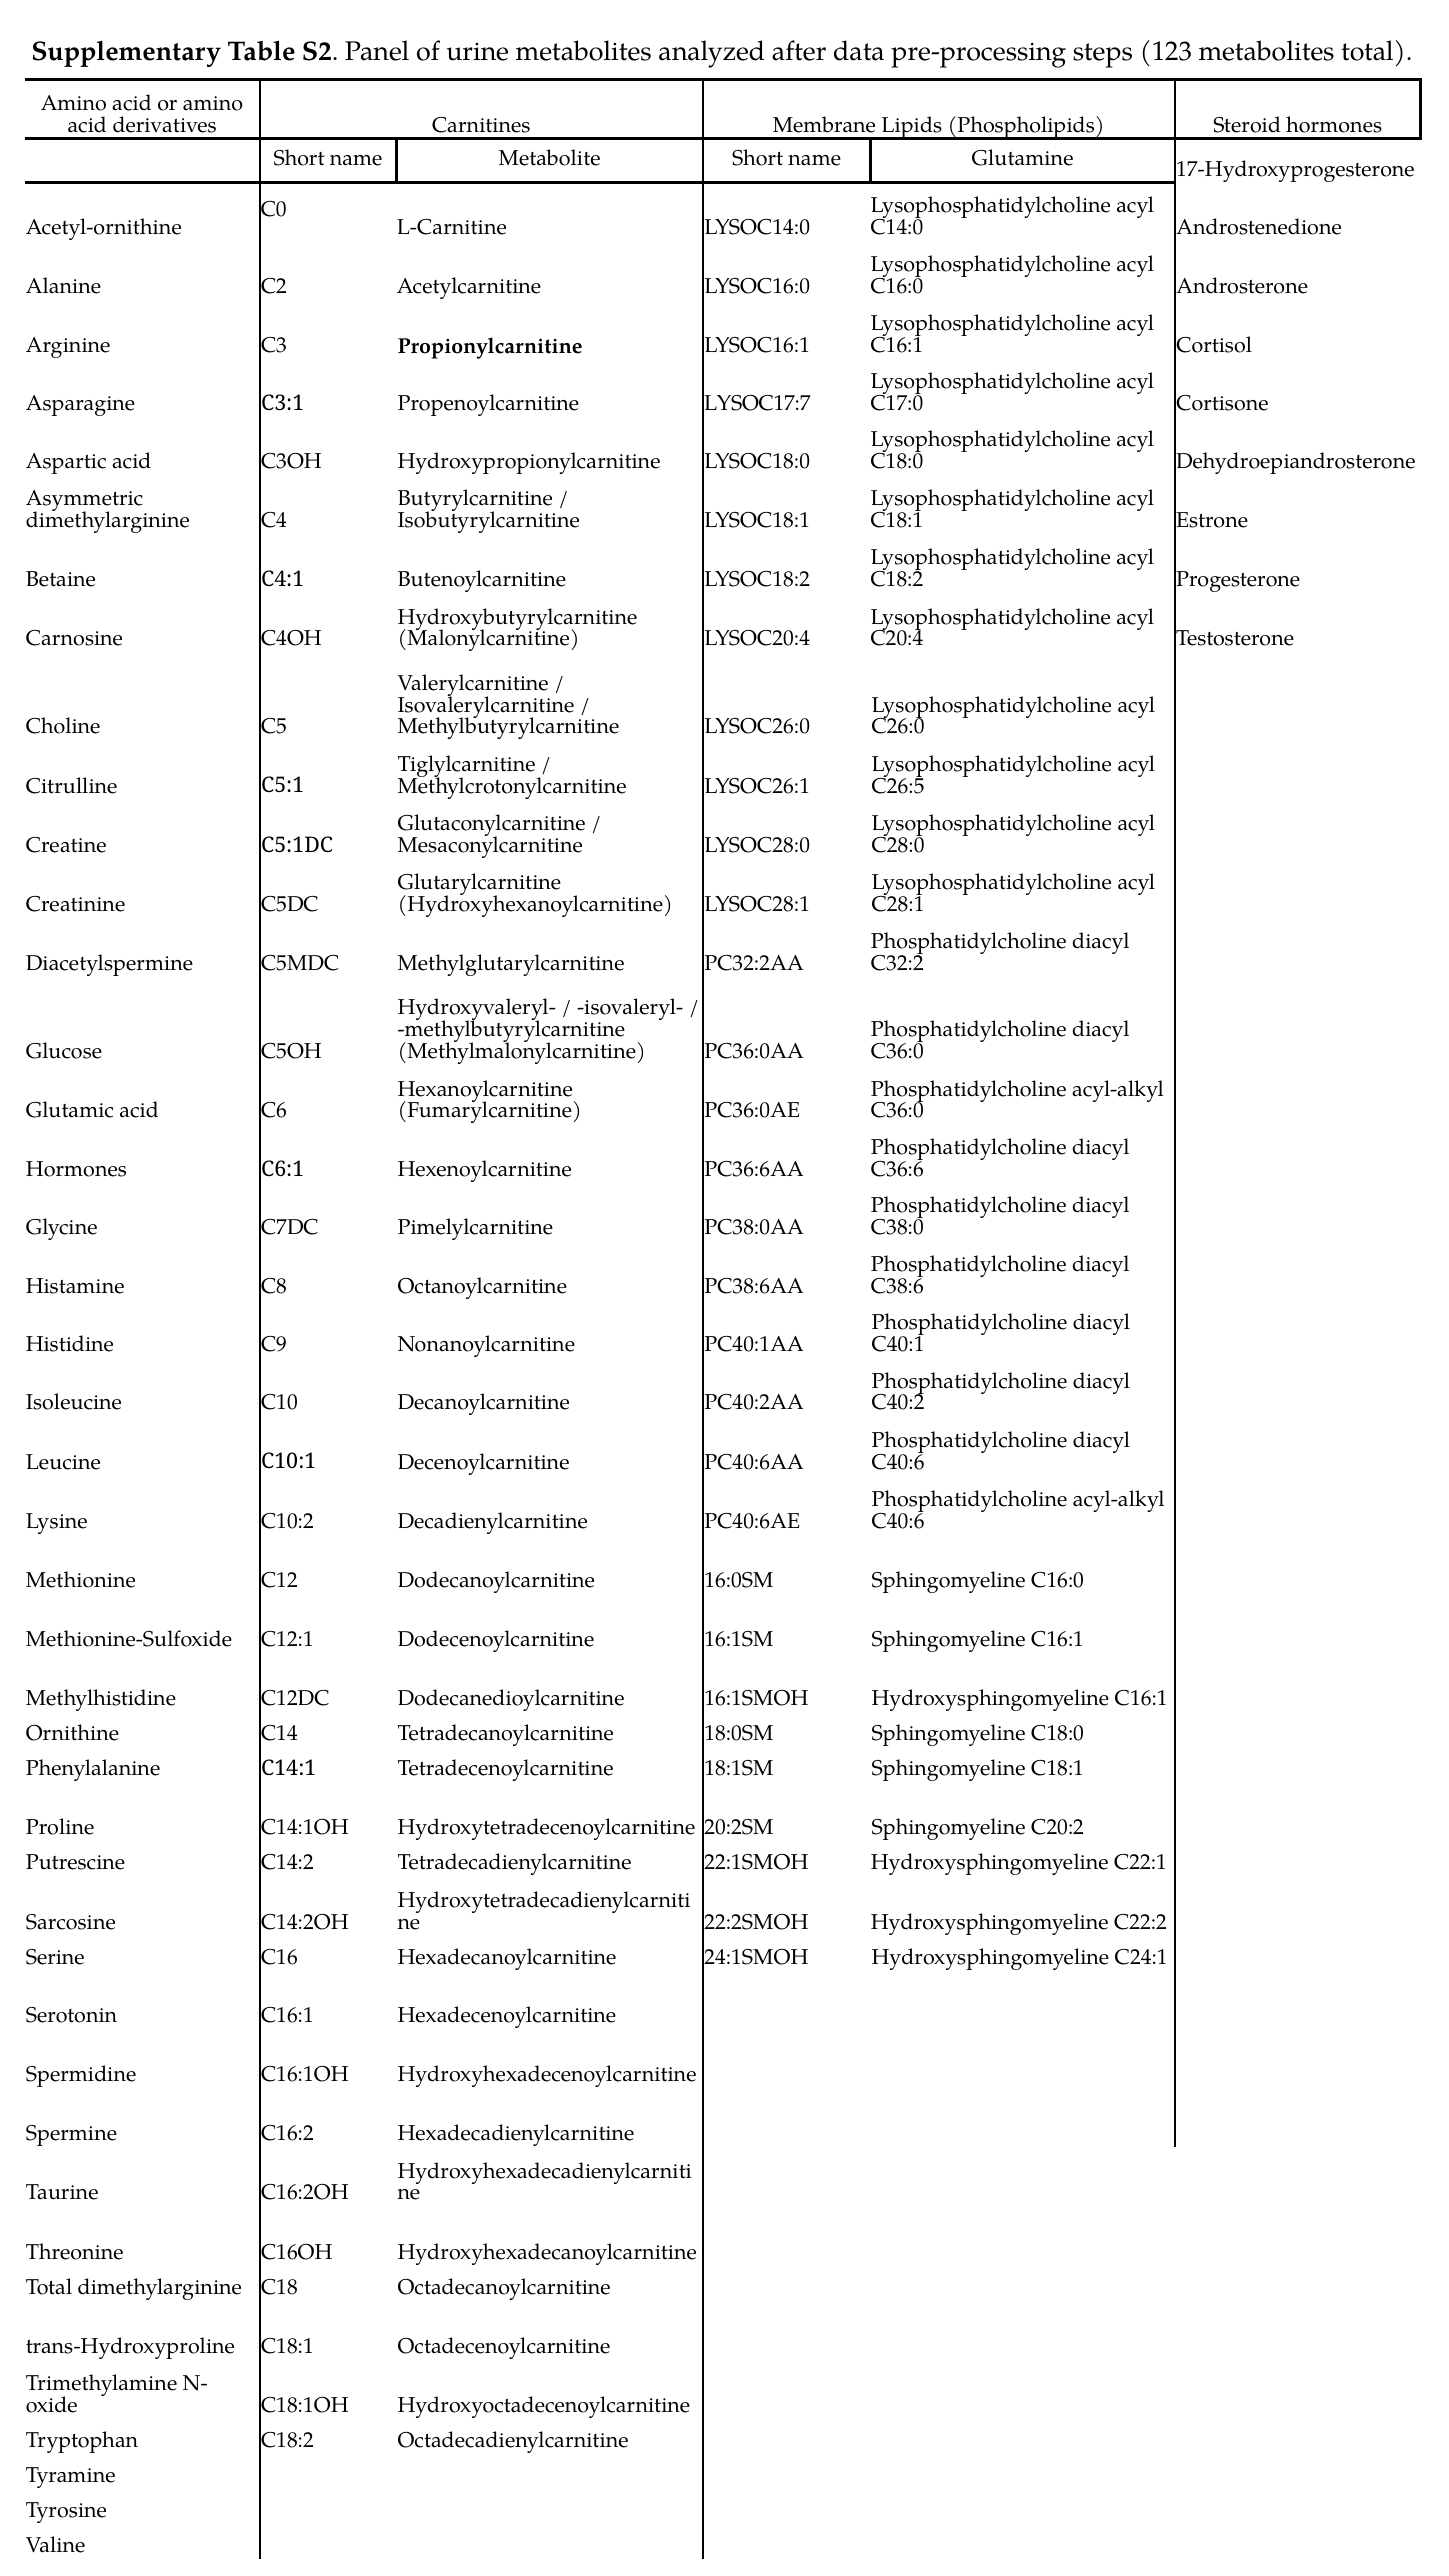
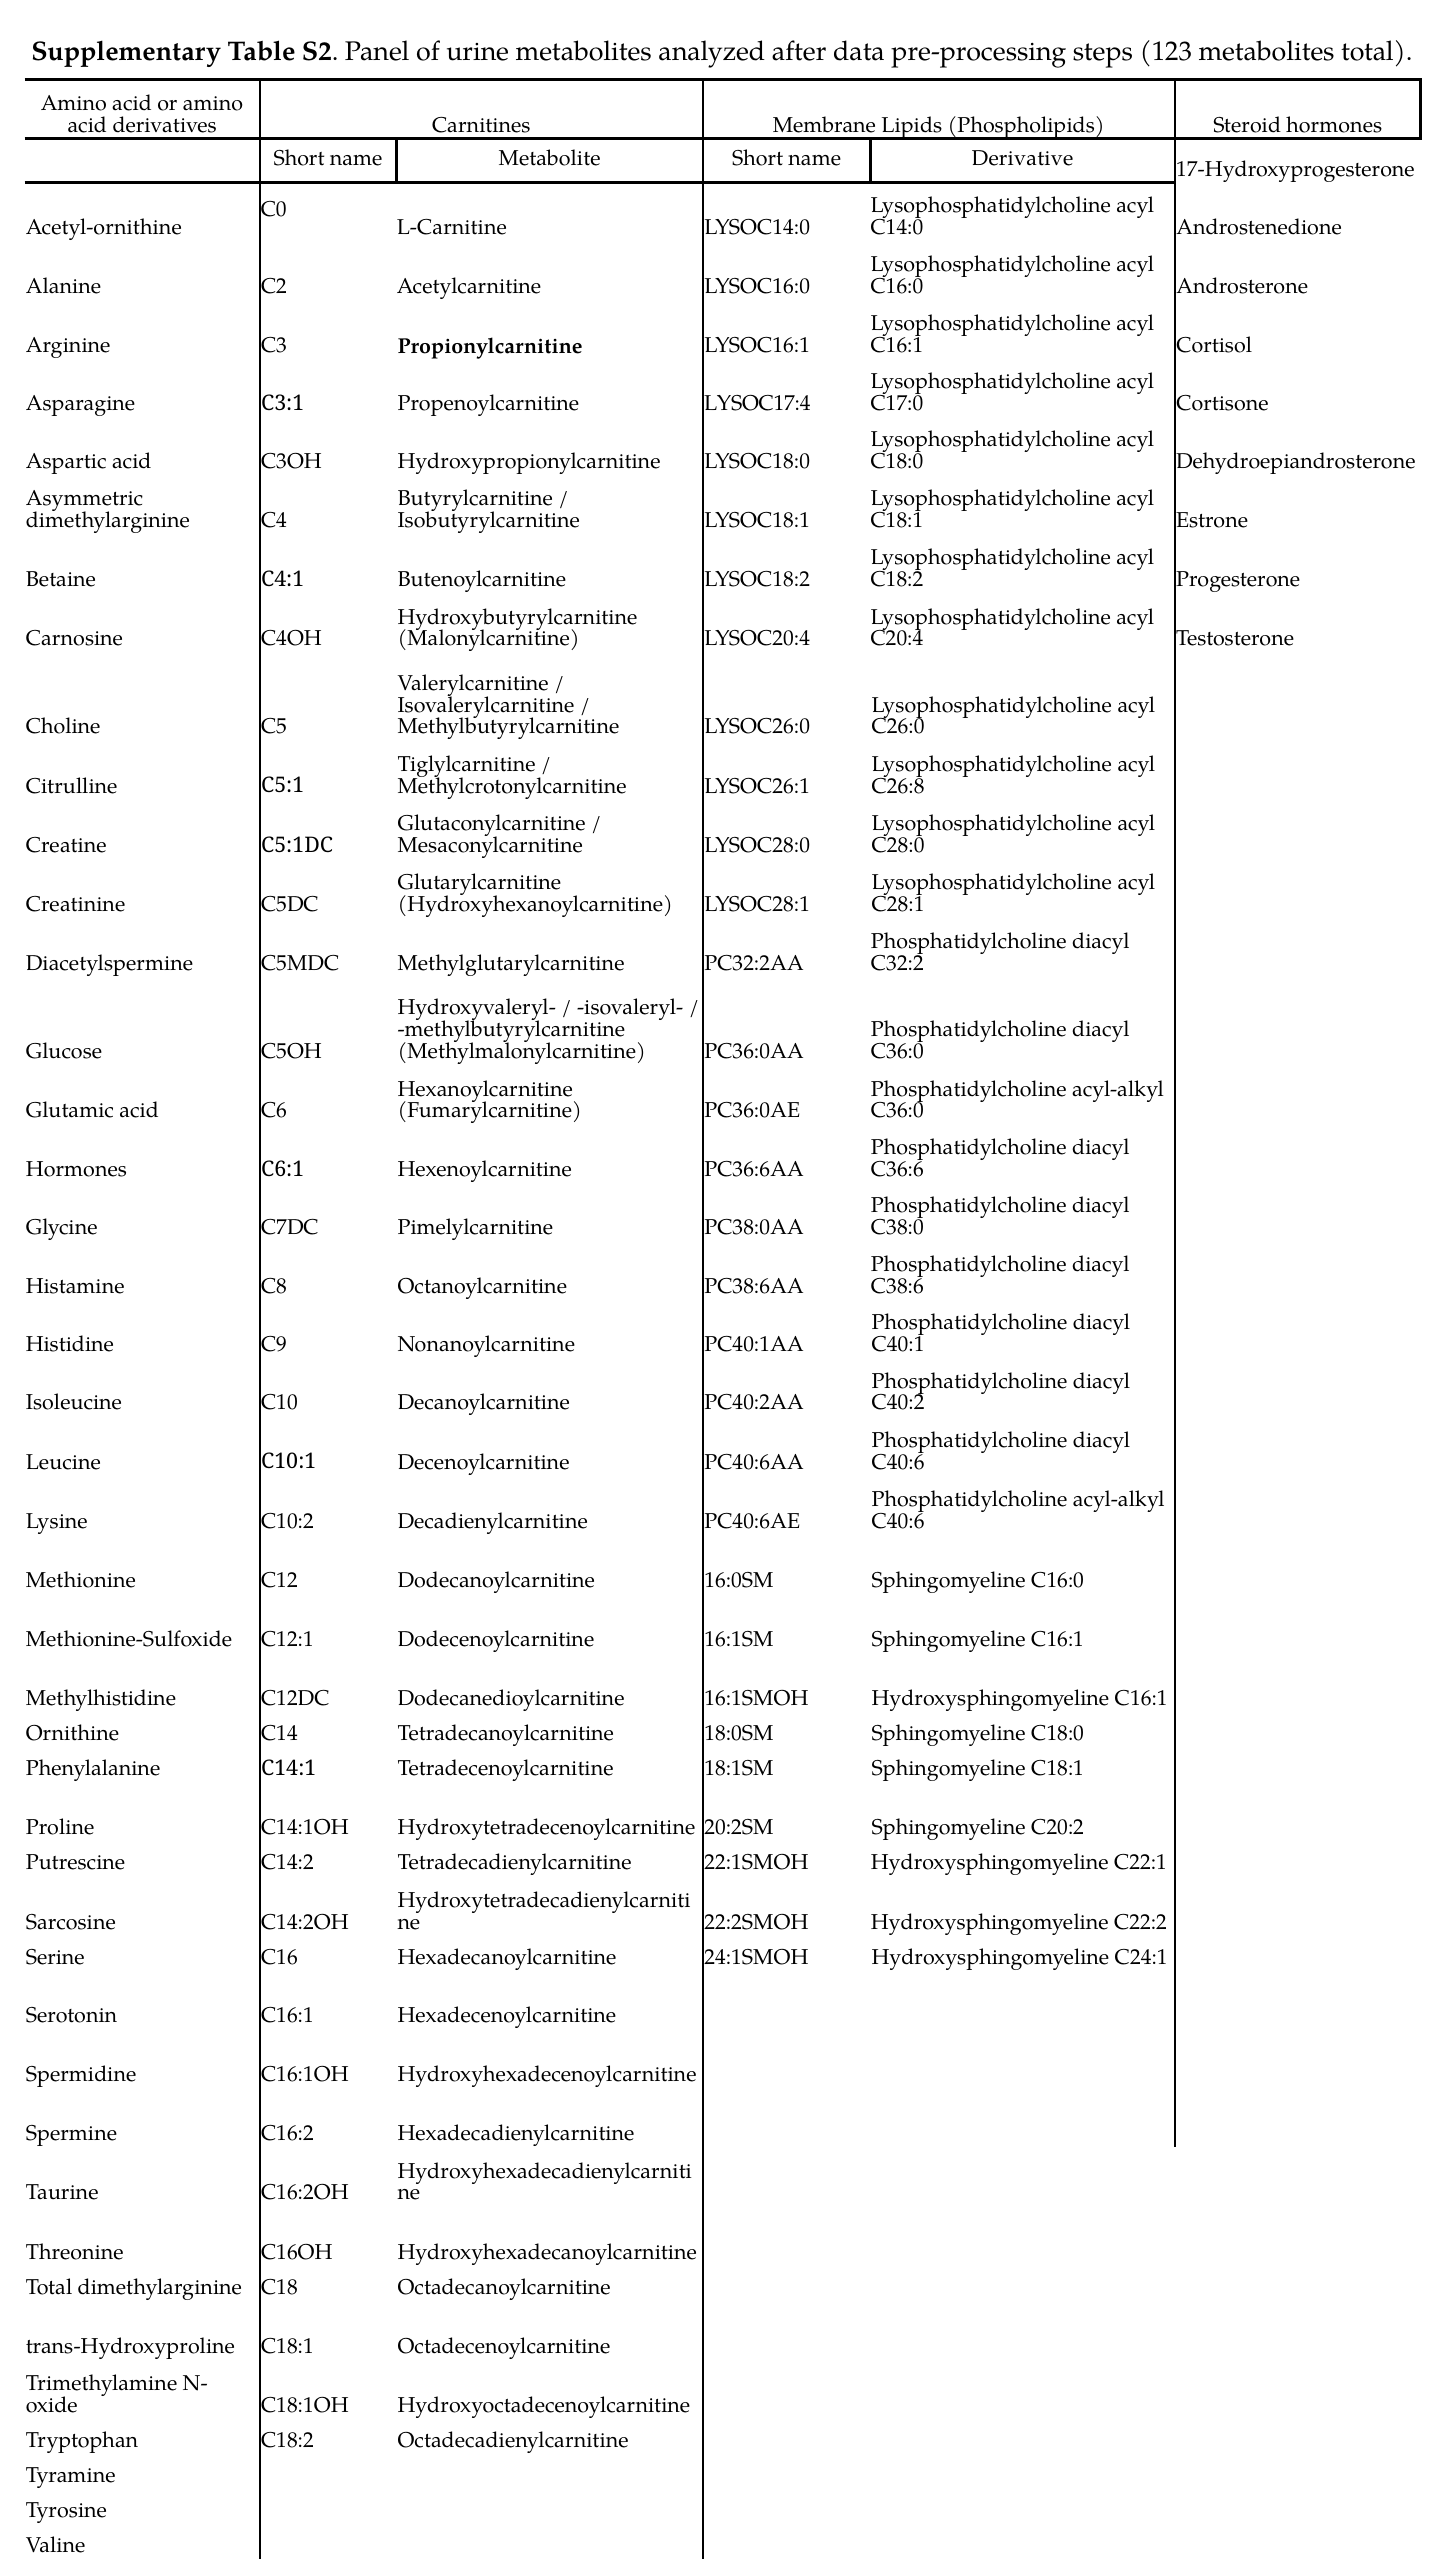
Glutamine: Glutamine -> Derivative
LYSOC17:7: LYSOC17:7 -> LYSOC17:4
C26:5: C26:5 -> C26:8
